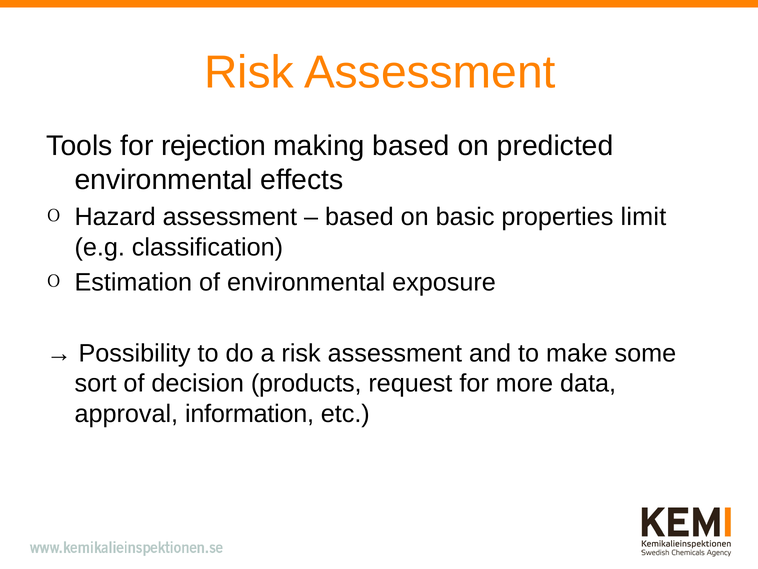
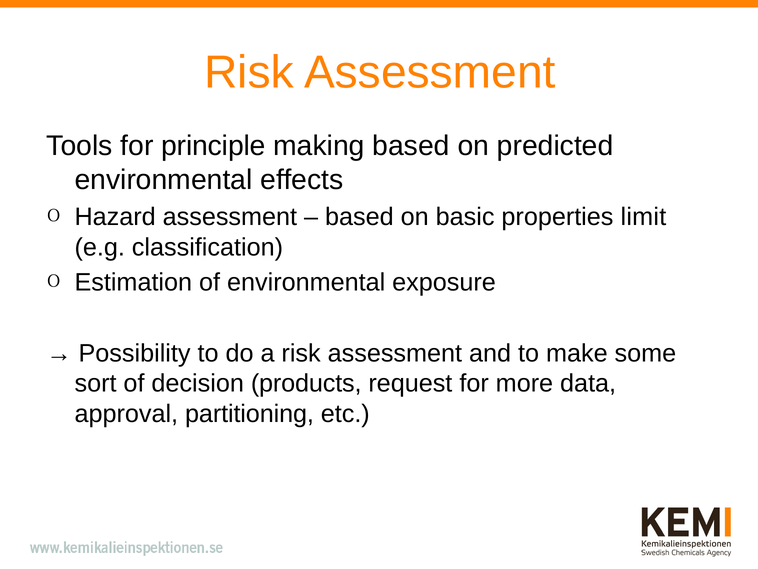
rejection: rejection -> principle
information: information -> partitioning
